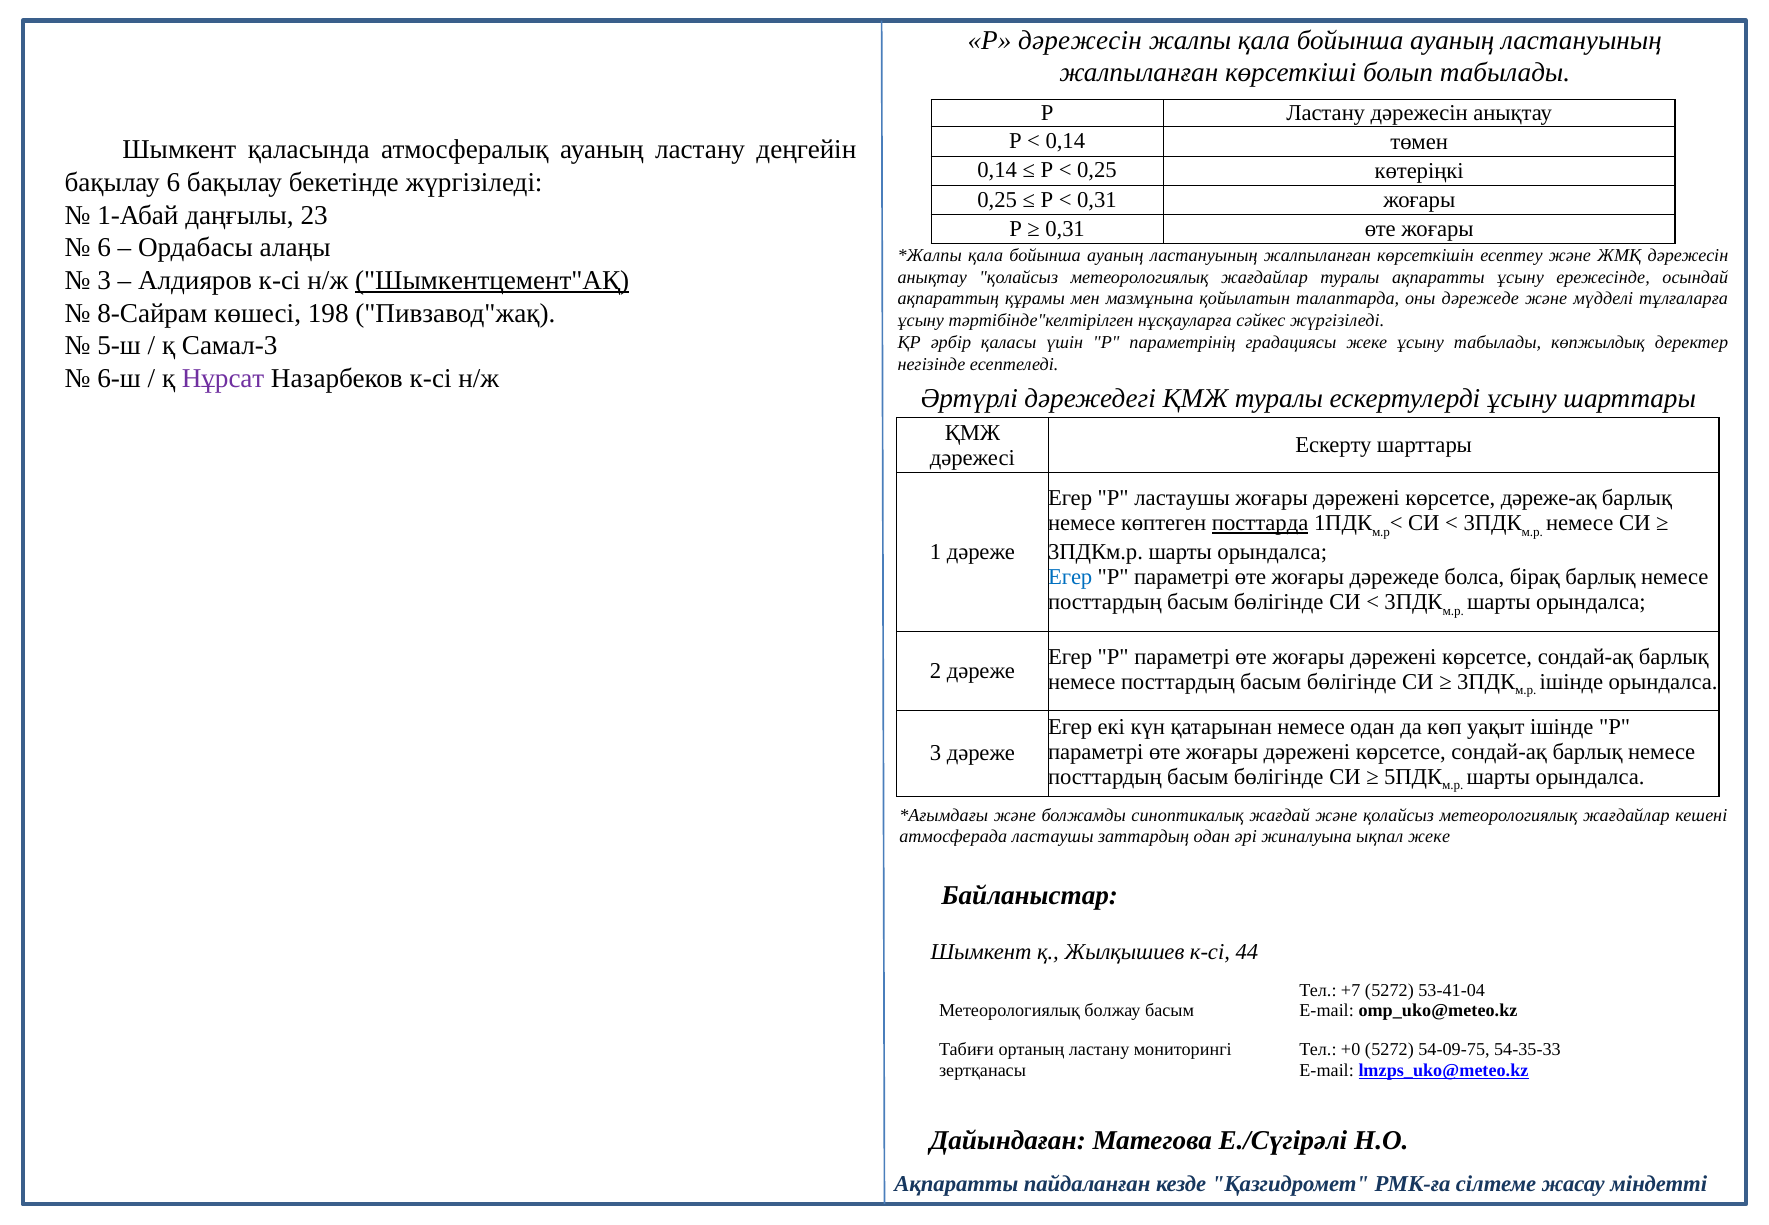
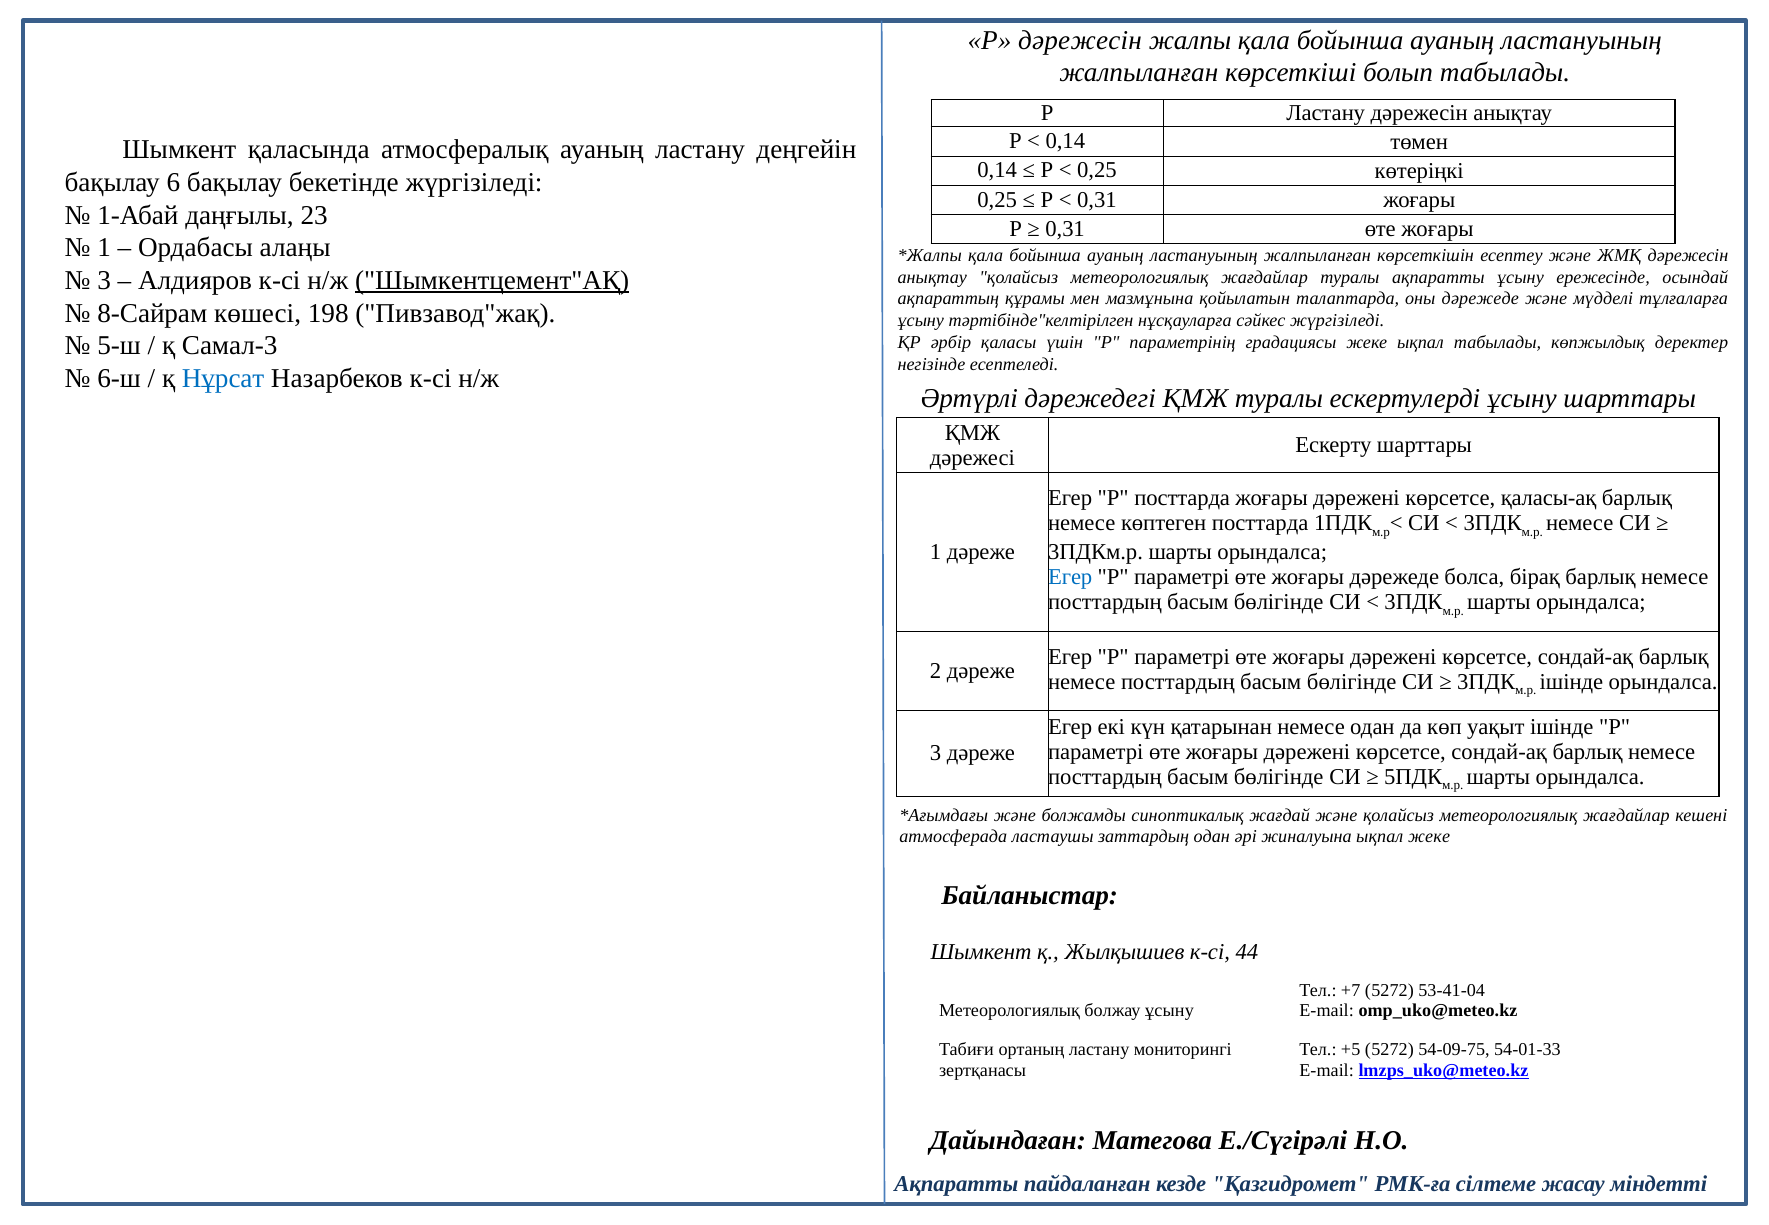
6 at (104, 248): 6 -> 1
жеке ұсыну: ұсыну -> ықпал
Нұрсат colour: purple -> blue
Р ластаушы: ластаушы -> посттарда
дәреже-ақ: дәреже-ақ -> қаласы-ақ
посттарда at (1260, 523) underline: present -> none
болжау басым: басым -> ұсыну
+0: +0 -> +5
54-35-33: 54-35-33 -> 54-01-33
